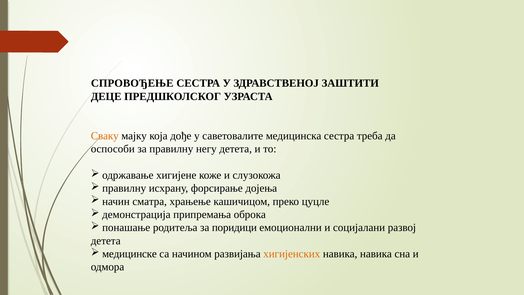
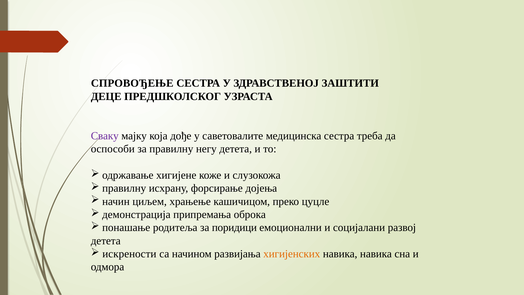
Сваку colour: orange -> purple
сматра: сматра -> циљем
медицинске: медицинске -> искрености
